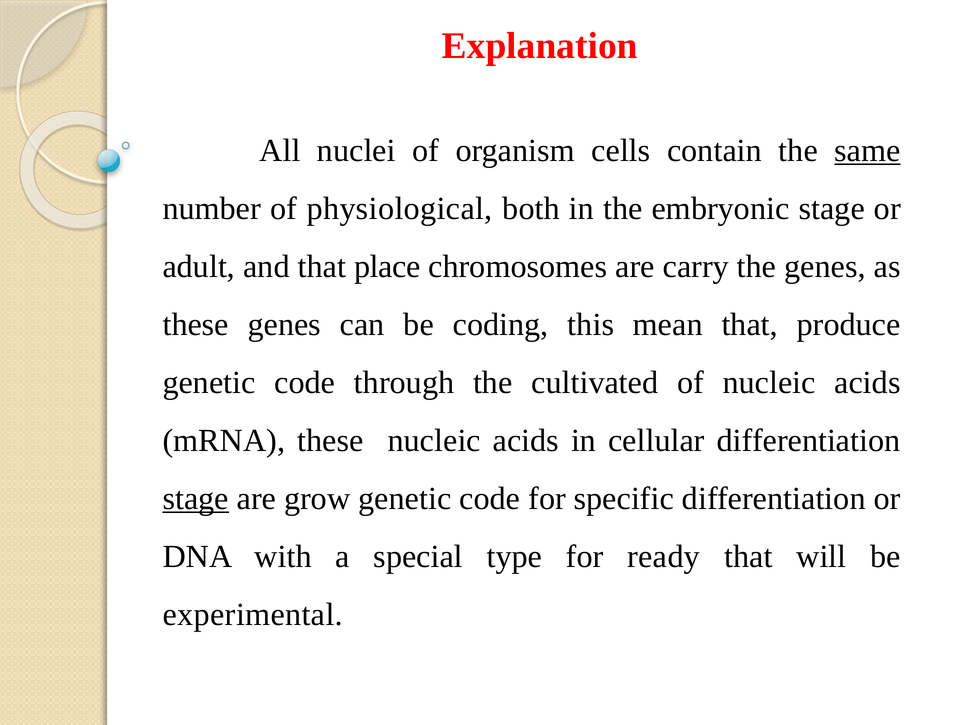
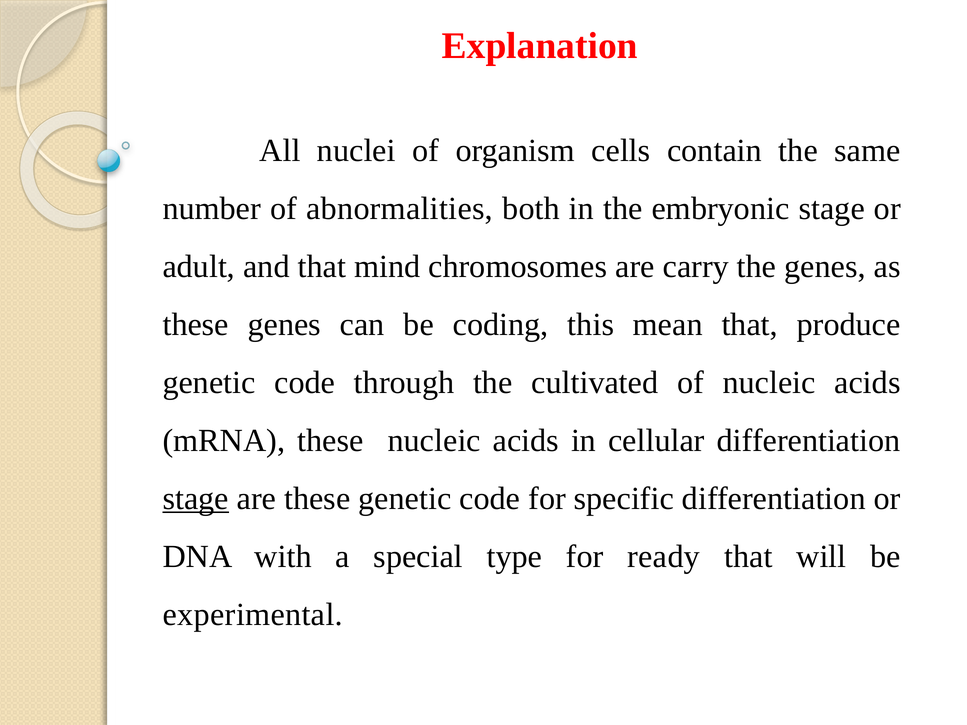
same underline: present -> none
physiological: physiological -> abnormalities
place: place -> mind
are grow: grow -> these
